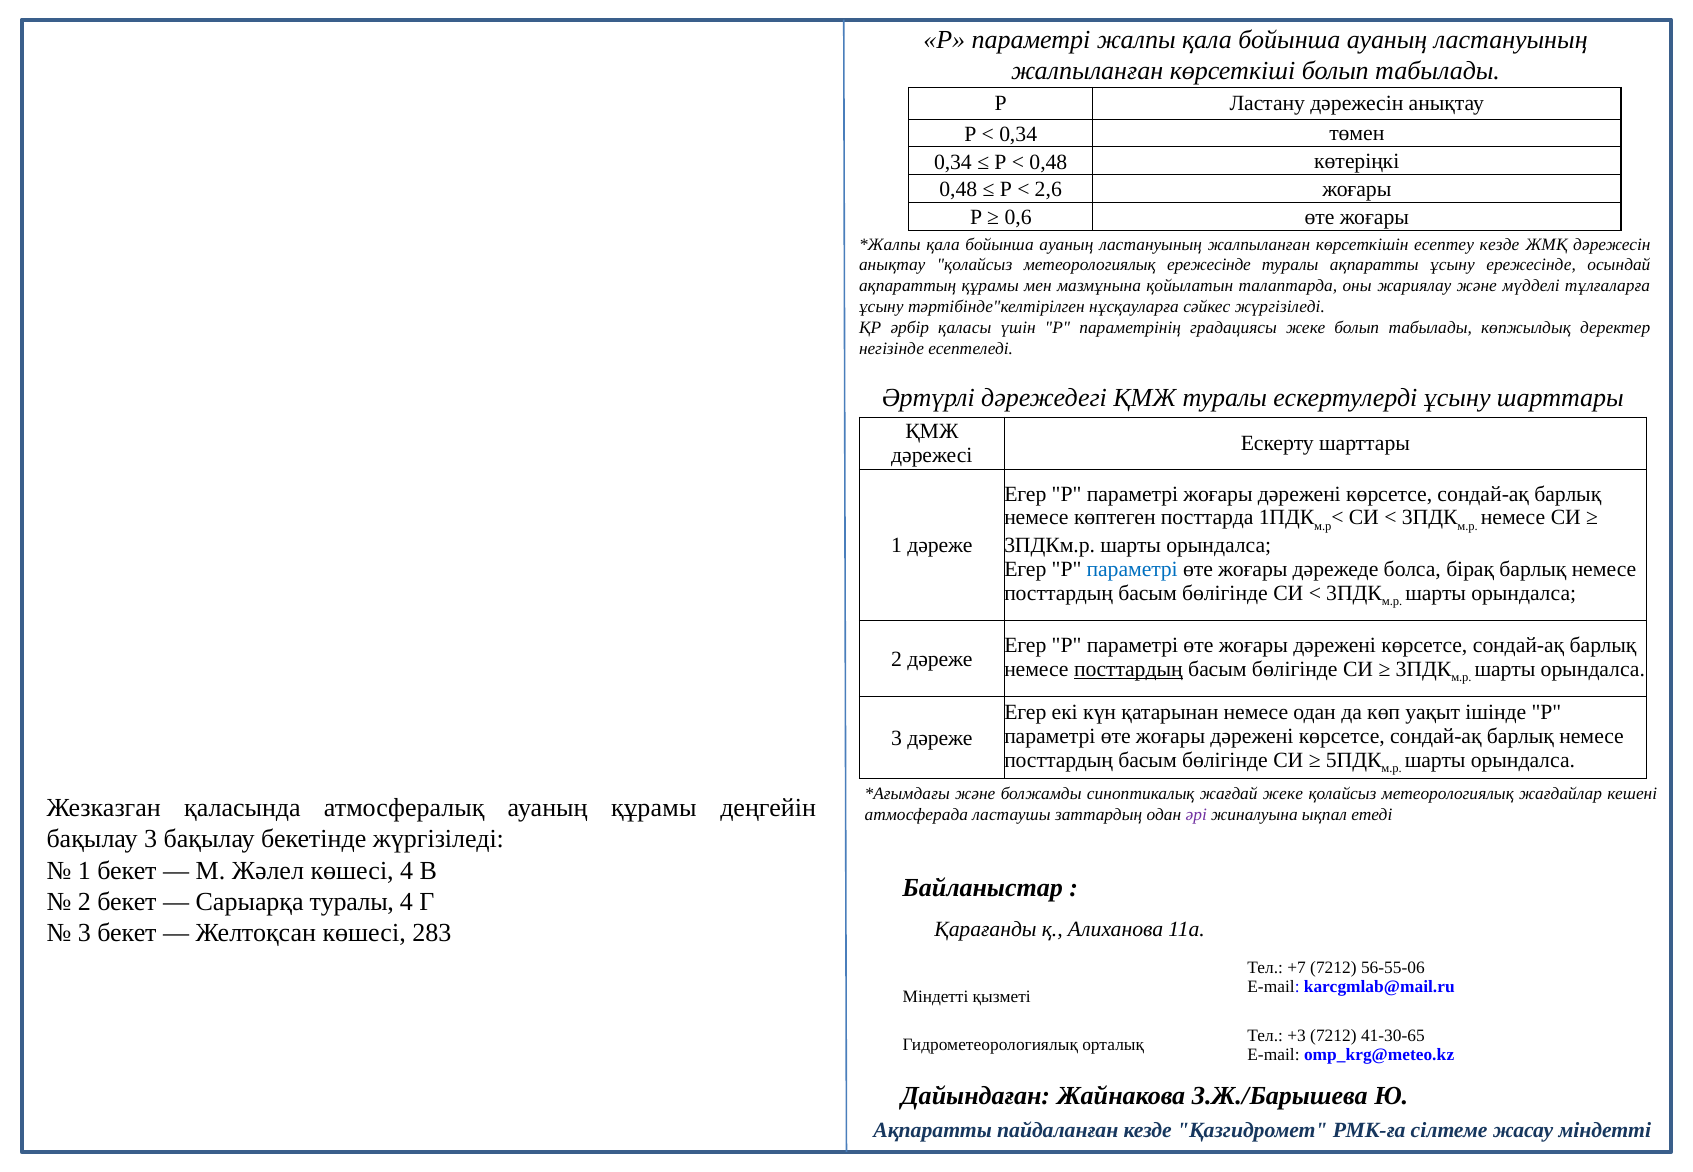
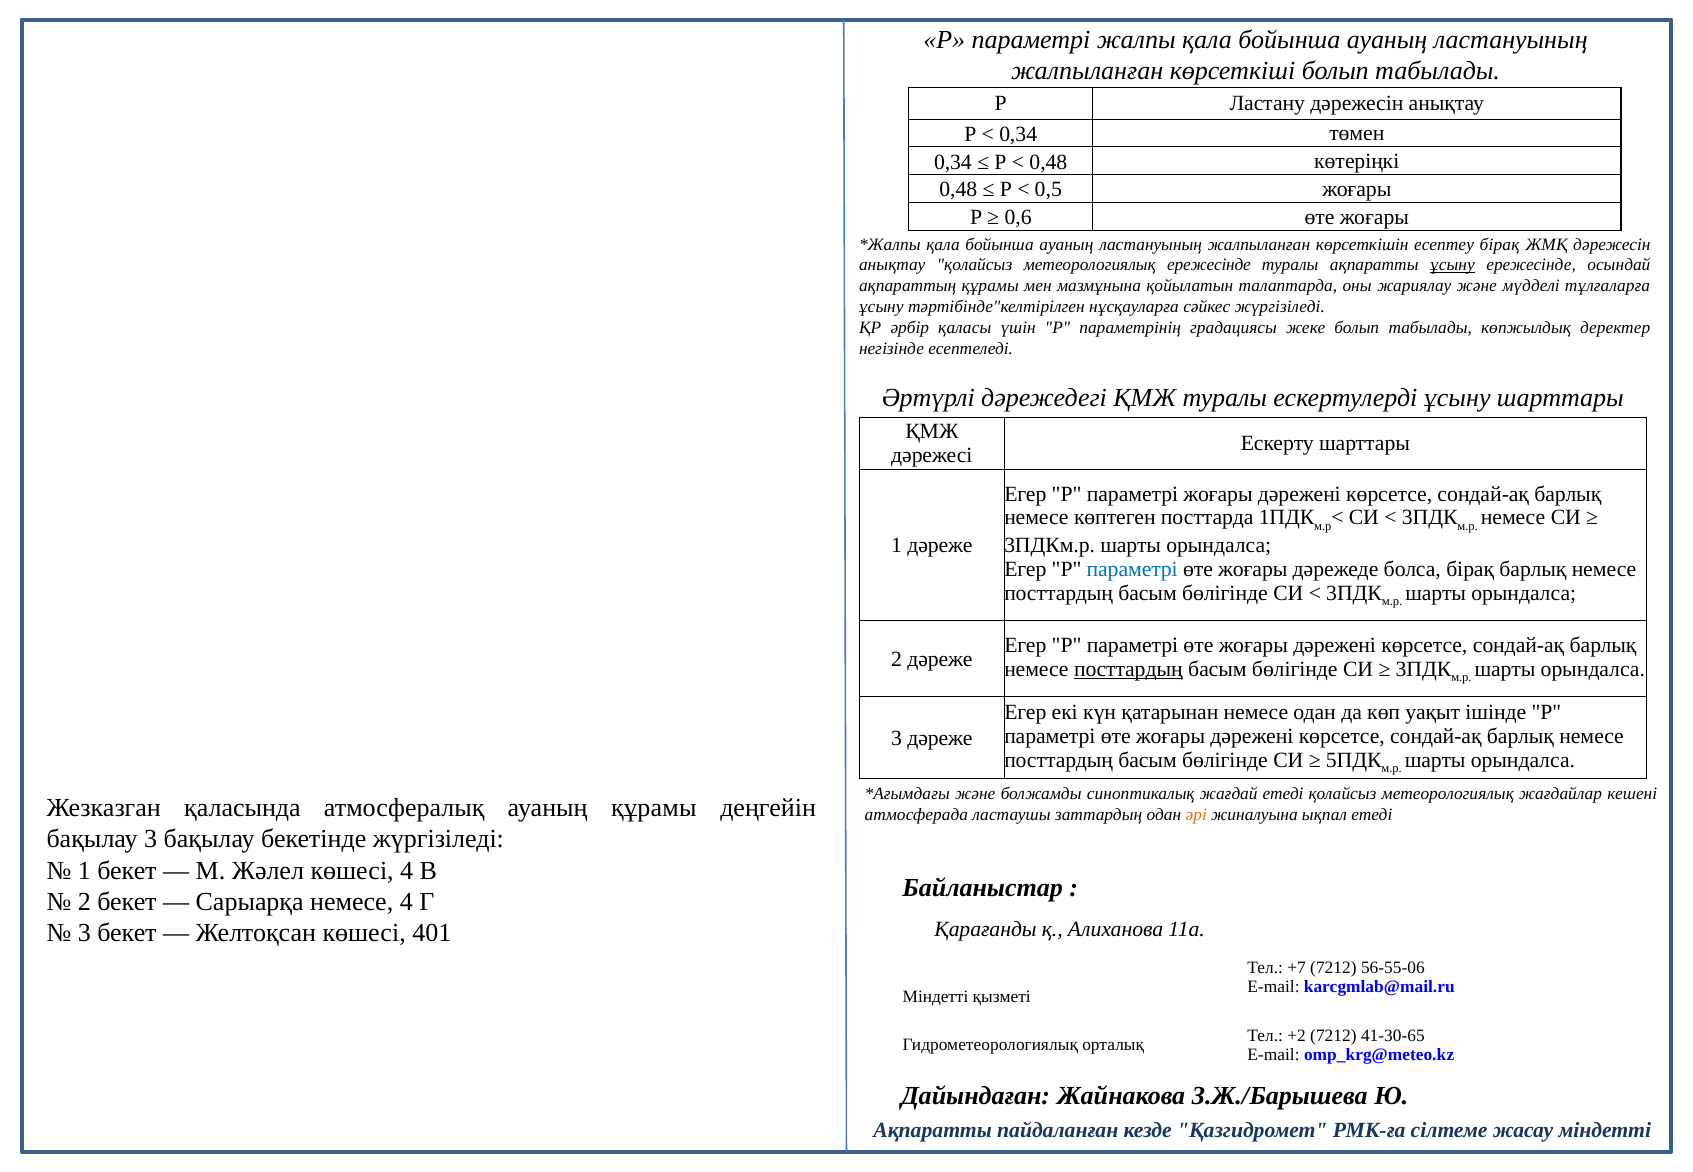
2,6: 2,6 -> 0,5
есептеу кезде: кезде -> бірақ
ұсыну at (1453, 265) underline: none -> present
жағдай жеке: жеке -> етеді
әрі colour: purple -> orange
Сарыарқа туралы: туралы -> немесе
283: 283 -> 401
+3: +3 -> +2
